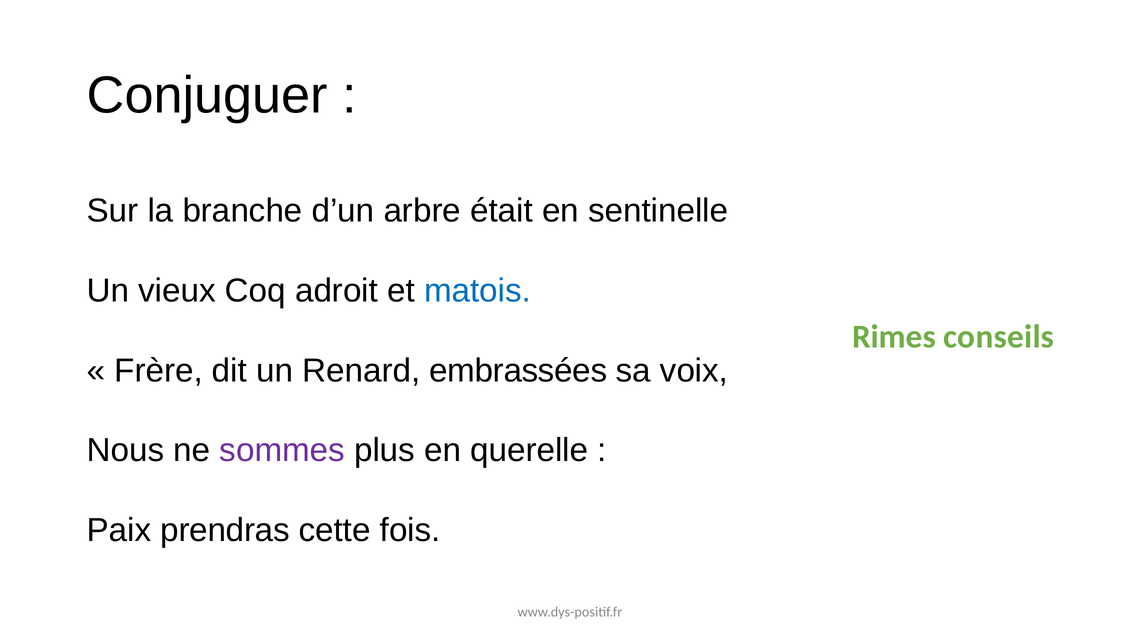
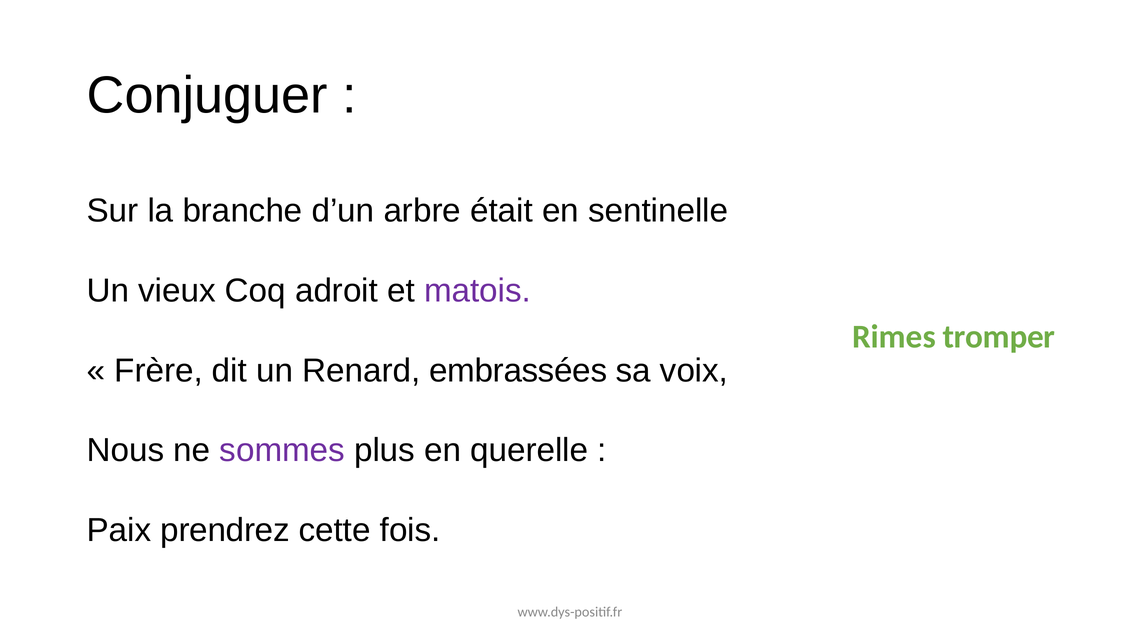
matois colour: blue -> purple
conseils: conseils -> tromper
prendras: prendras -> prendrez
